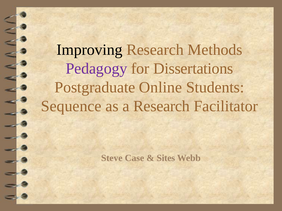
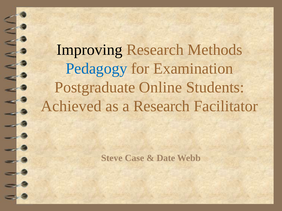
Pedagogy colour: purple -> blue
Dissertations: Dissertations -> Examination
Sequence: Sequence -> Achieved
Sites: Sites -> Date
